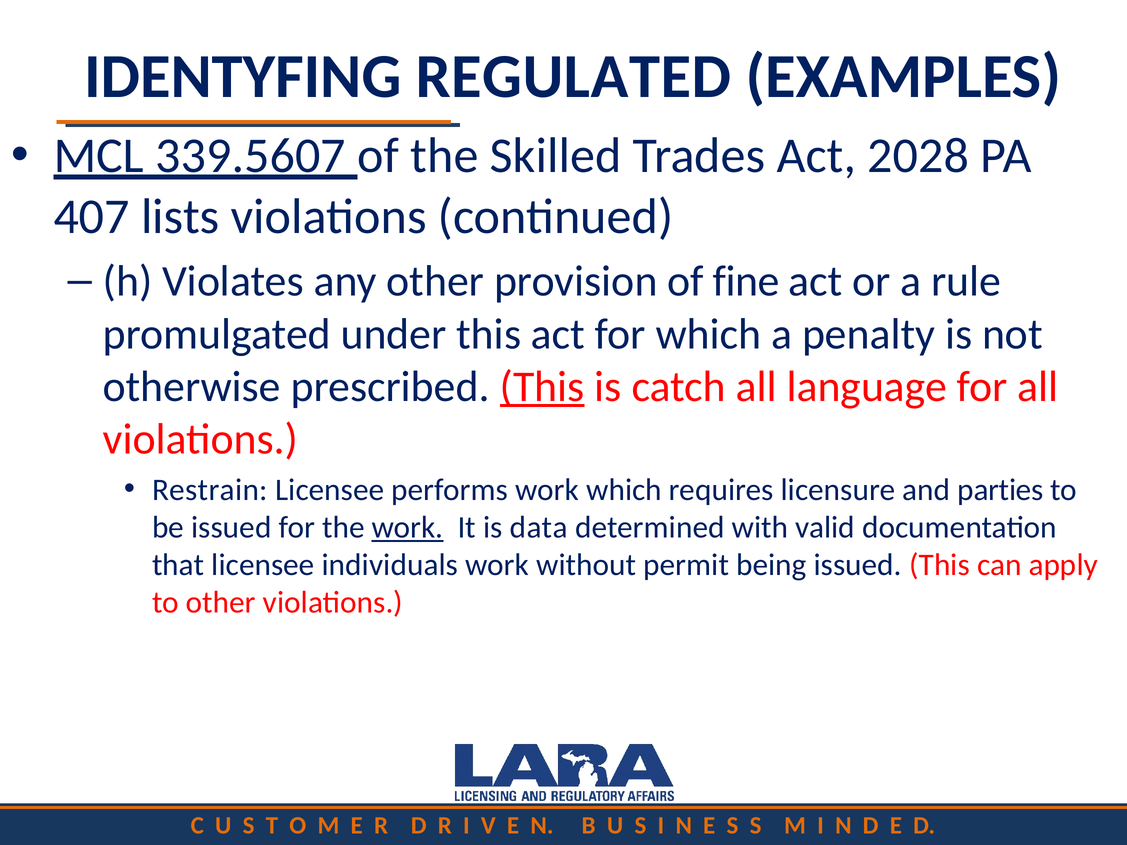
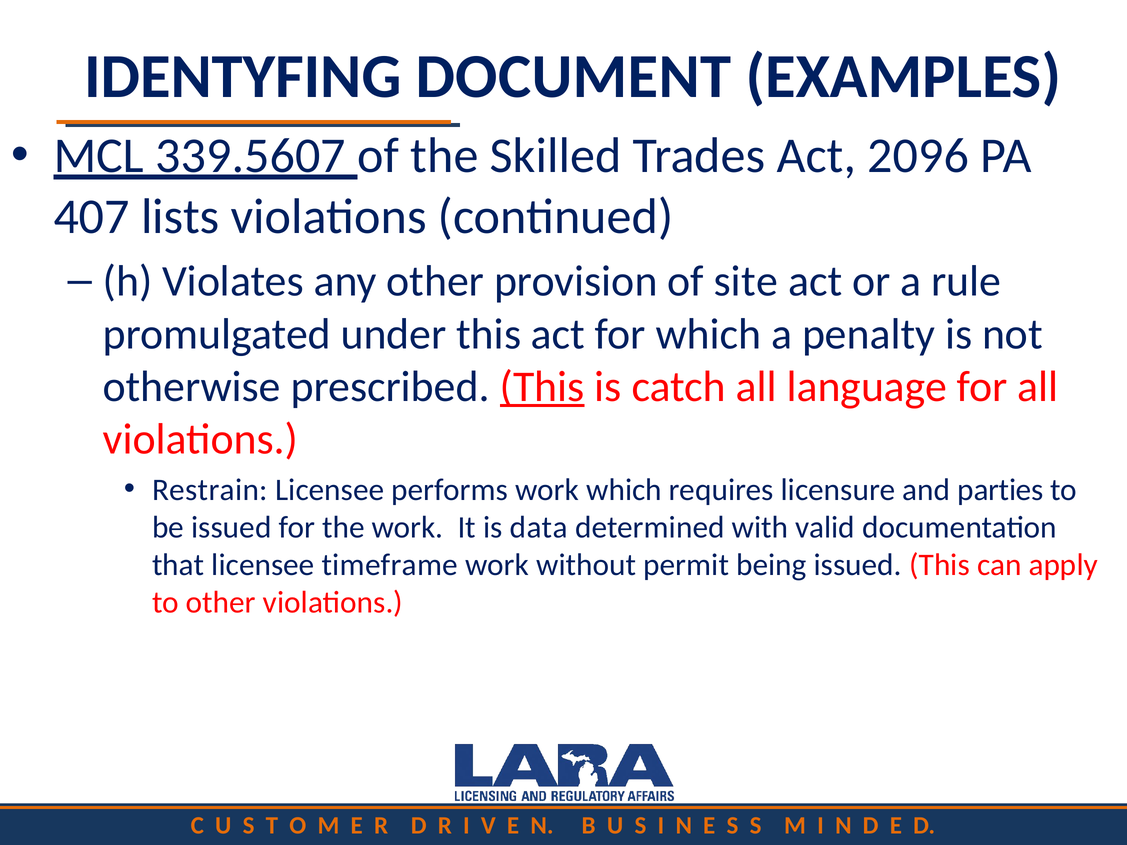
REGULATED: REGULATED -> DOCUMENT
2028: 2028 -> 2096
fine: fine -> site
work at (408, 528) underline: present -> none
individuals: individuals -> timeframe
